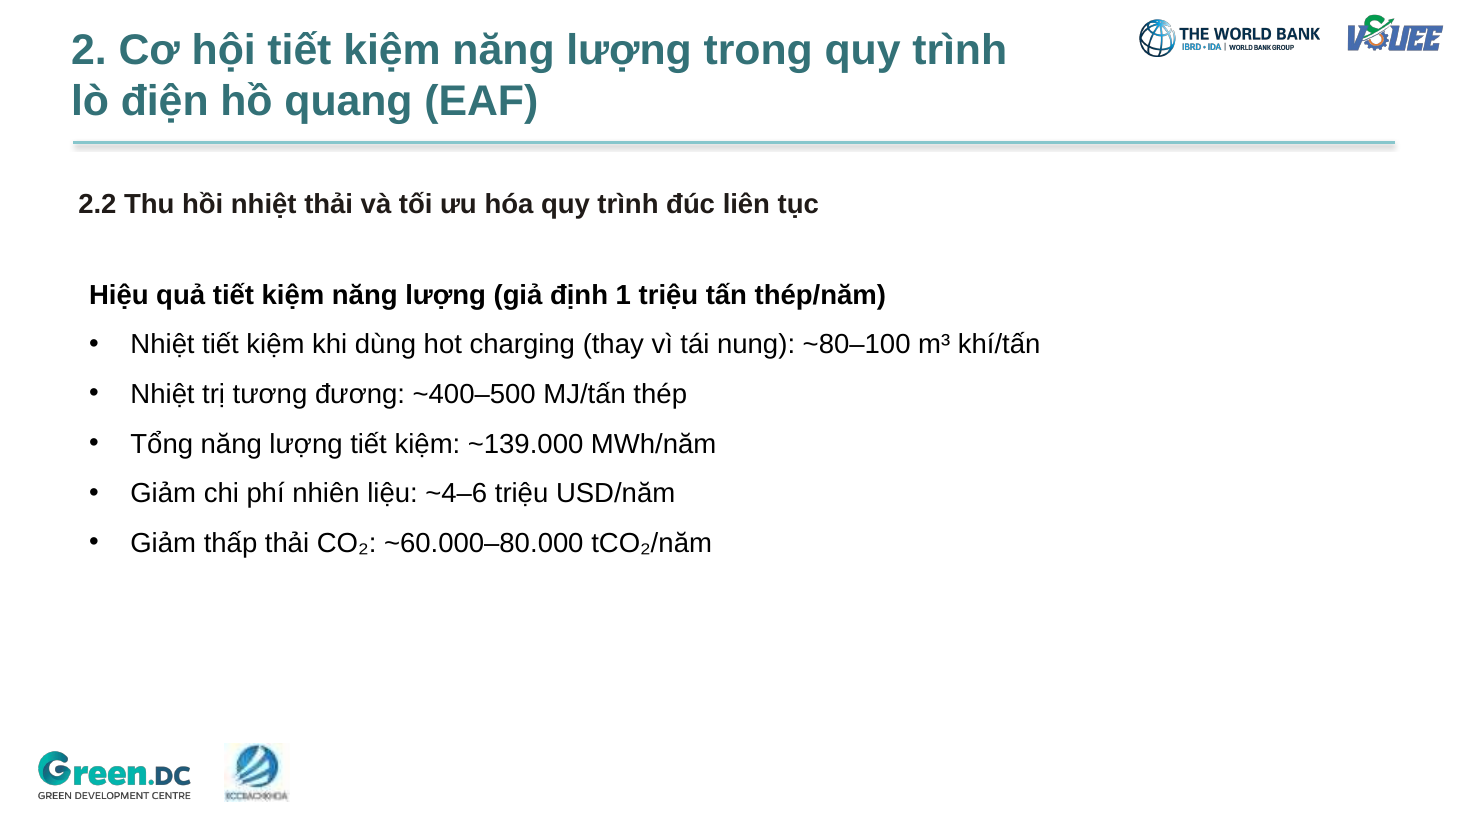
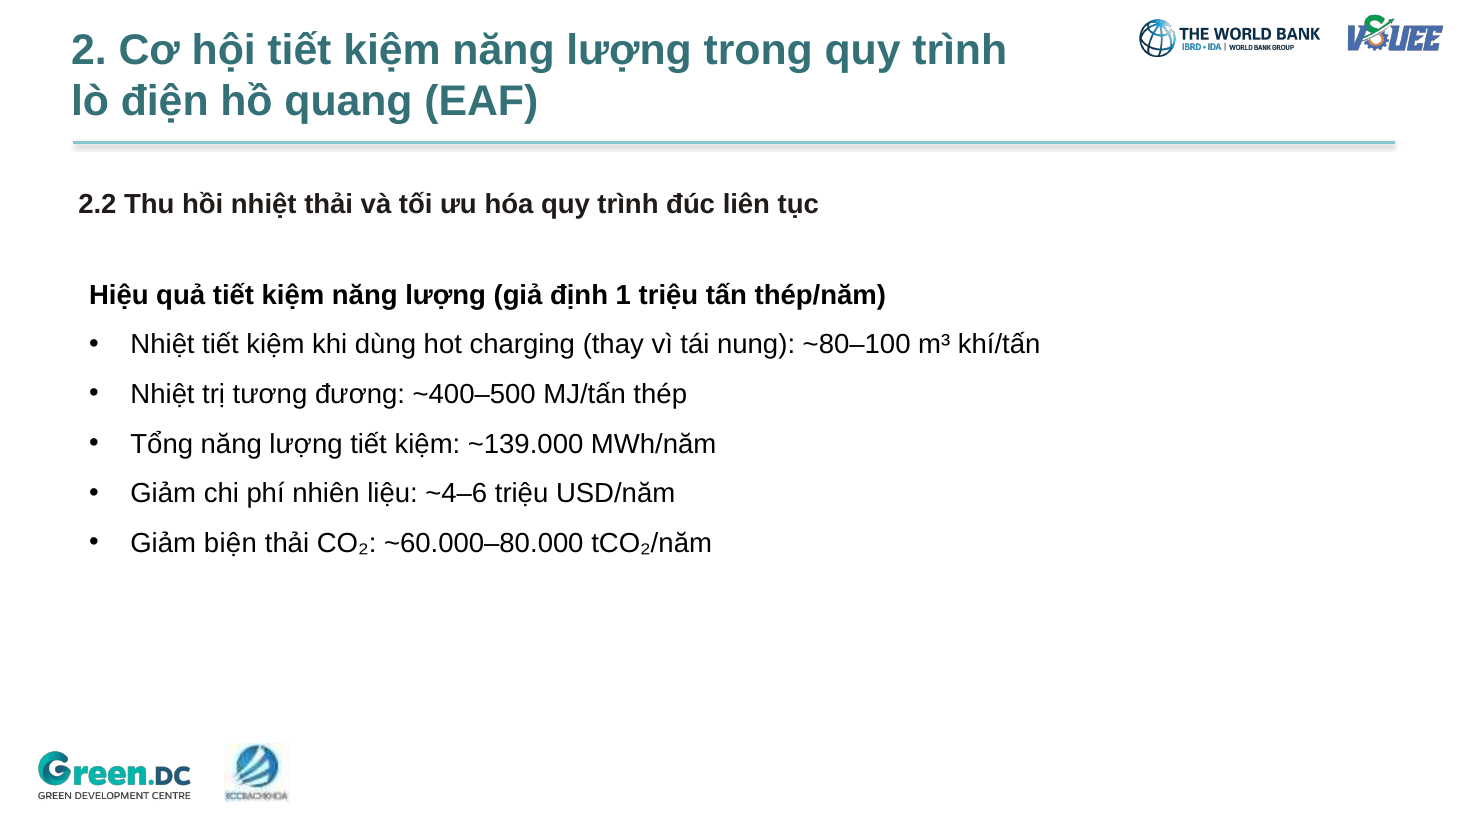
thấp: thấp -> biện
